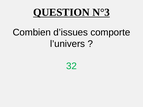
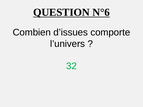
N°3: N°3 -> N°6
